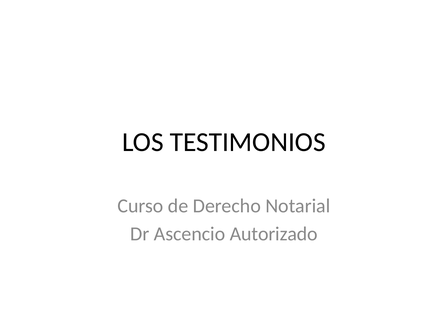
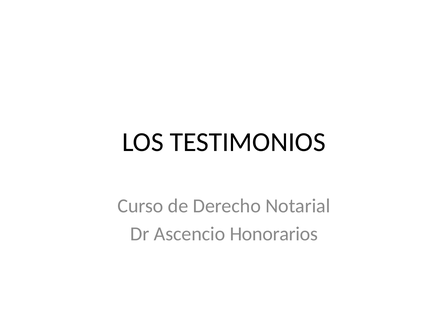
Autorizado: Autorizado -> Honorarios
